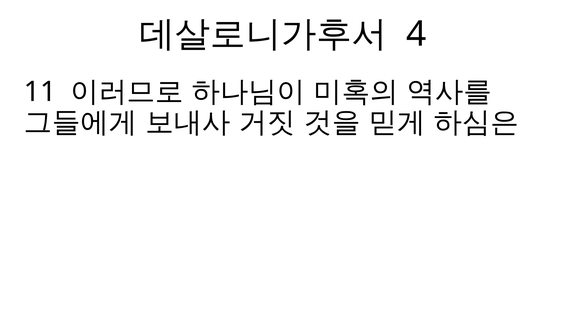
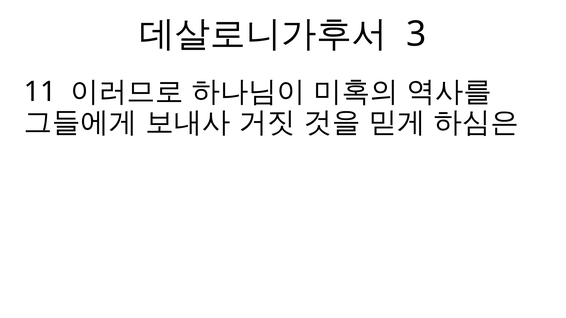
4: 4 -> 3
